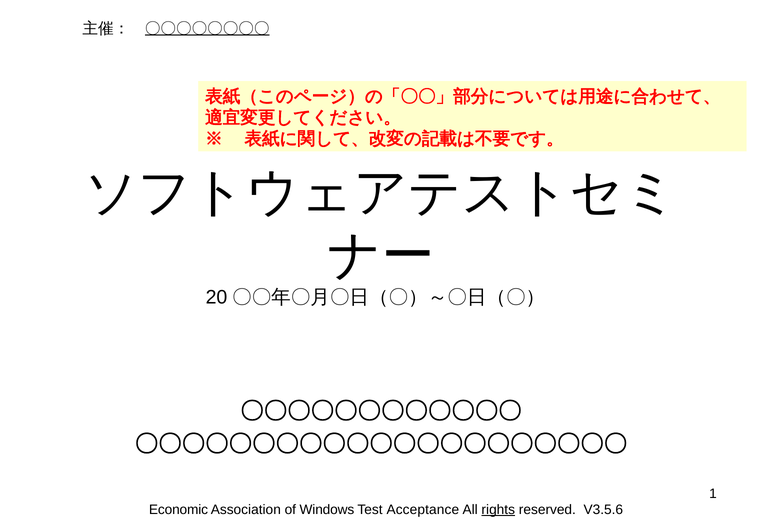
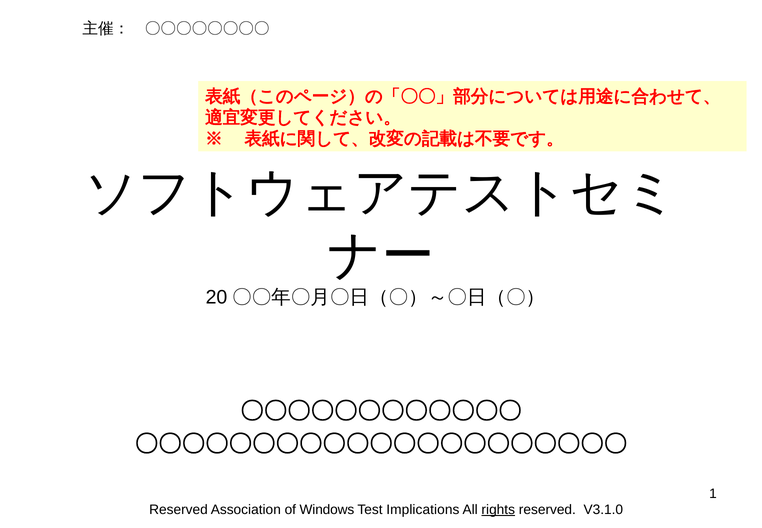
〇〇〇〇〇〇〇〇 underline: present -> none
Economic at (179, 509): Economic -> Reserved
Acceptance: Acceptance -> Implications
V3.5.6: V3.5.6 -> V3.1.0
